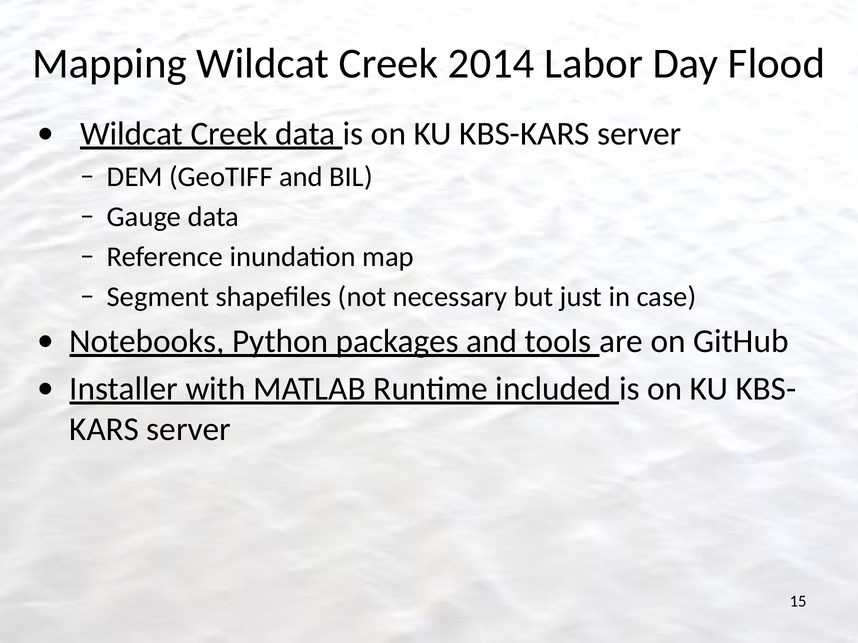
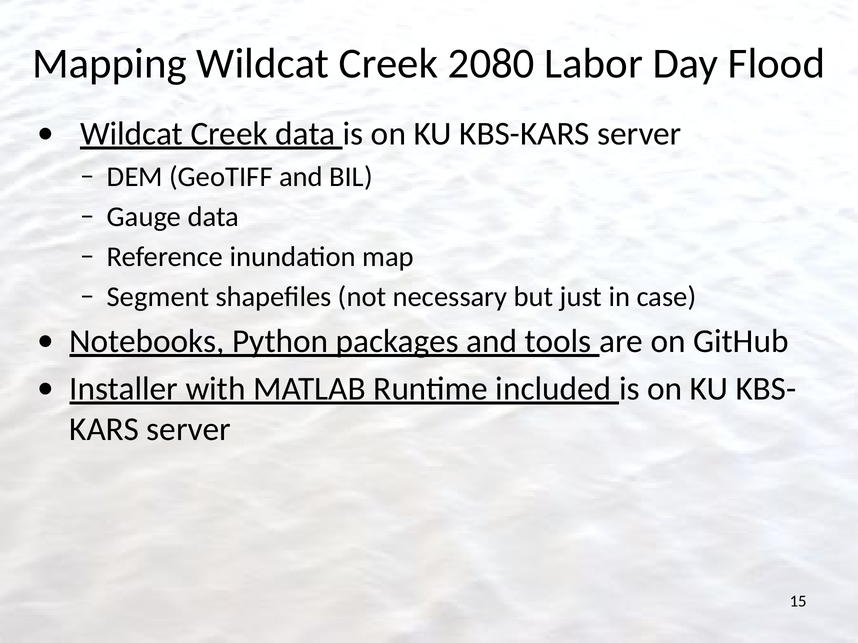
2014: 2014 -> 2080
